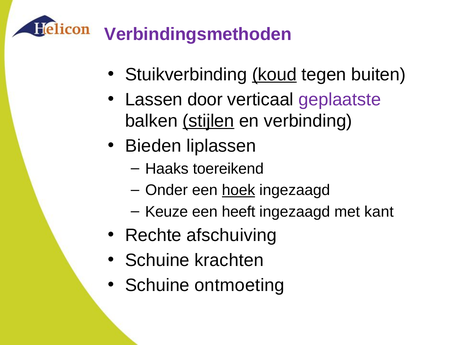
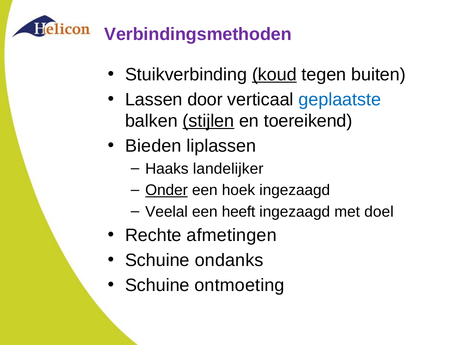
geplaatste colour: purple -> blue
verbinding: verbinding -> toereikend
toereikend: toereikend -> landelijker
Onder underline: none -> present
hoek underline: present -> none
Keuze: Keuze -> Veelal
kant: kant -> doel
afschuiving: afschuiving -> afmetingen
krachten: krachten -> ondanks
